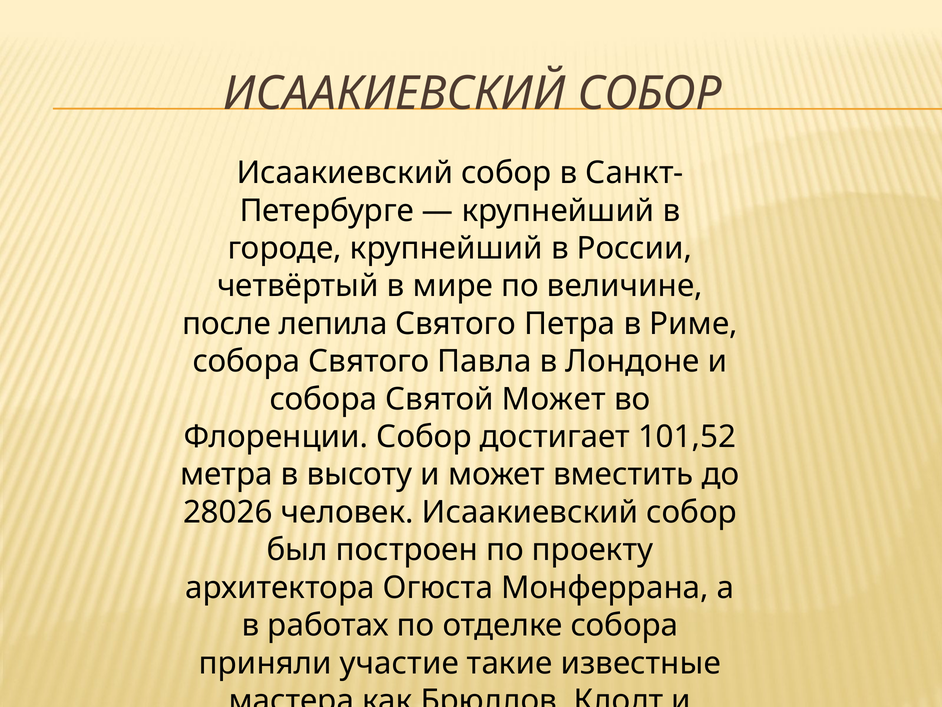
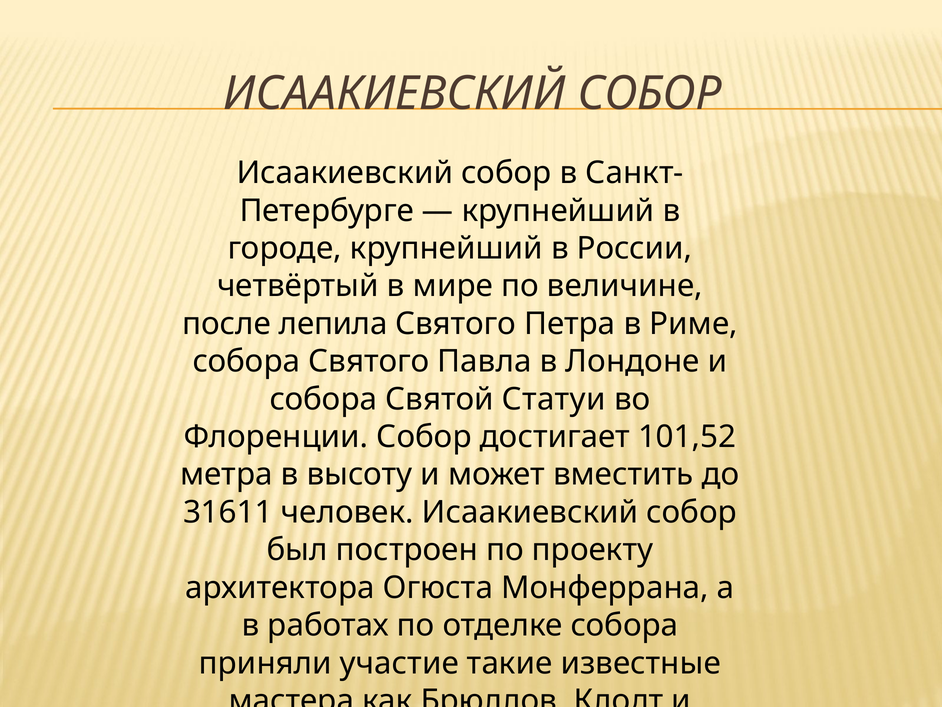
Святой Может: Может -> Статуи
28026: 28026 -> 31611
